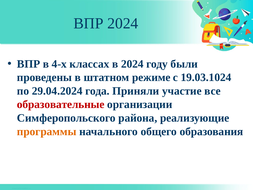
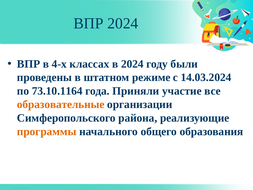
19.03.1024: 19.03.1024 -> 14.03.2024
29.04.2024: 29.04.2024 -> 73.10.1164
образовательные colour: red -> orange
